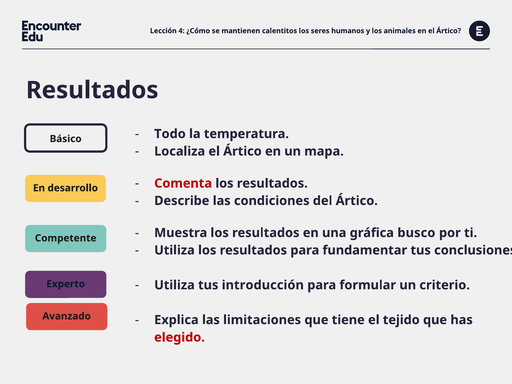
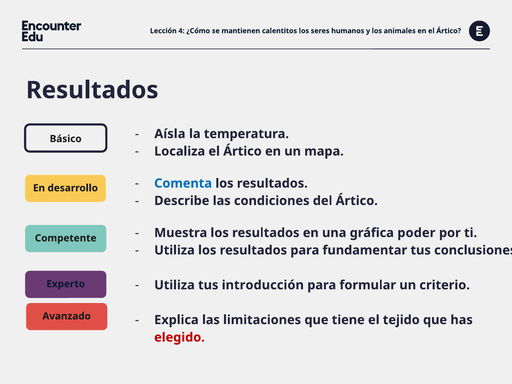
Todo: Todo -> Aísla
Comenta colour: red -> blue
busco: busco -> poder
